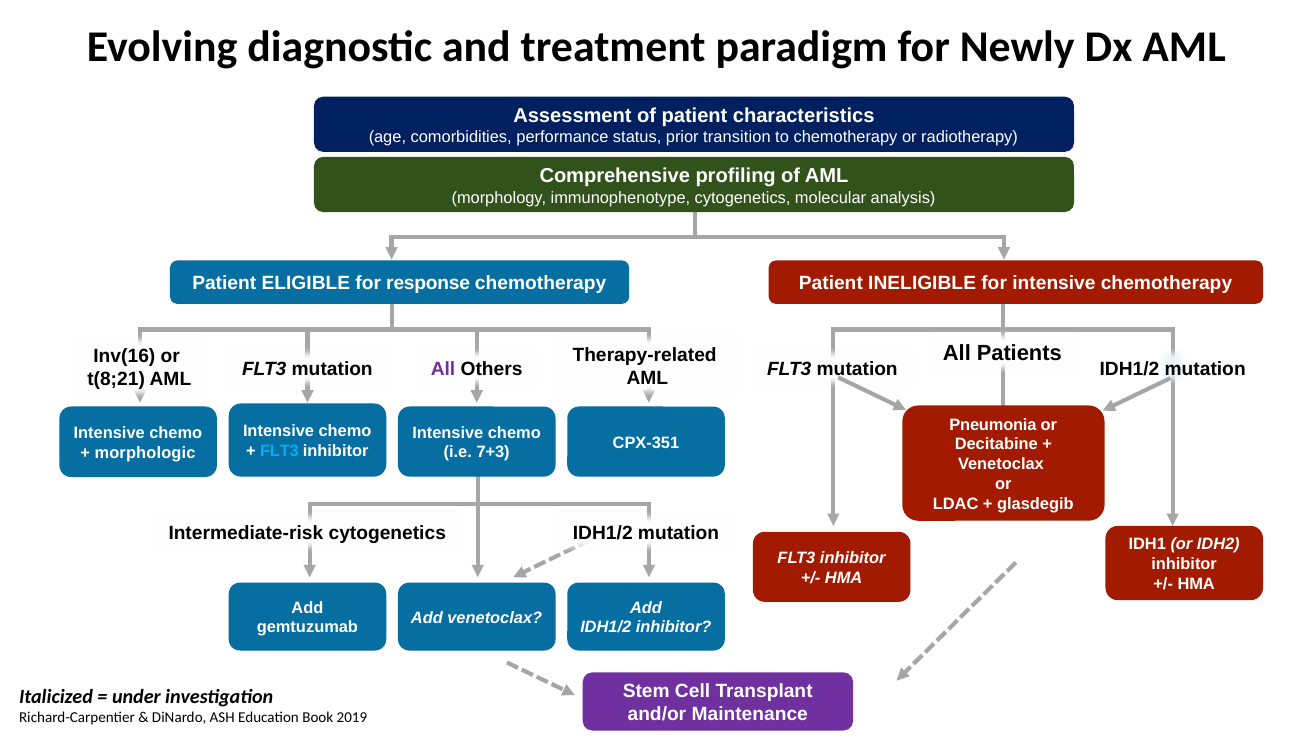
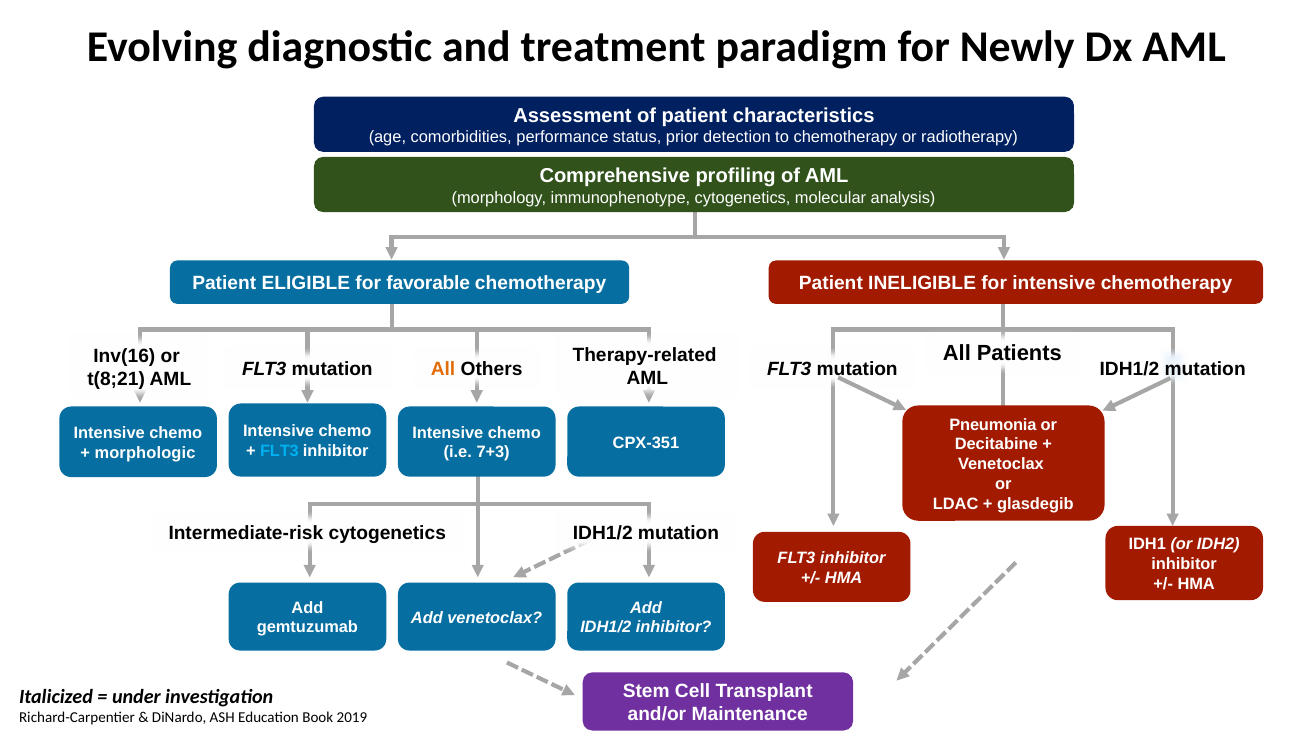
transition: transition -> detection
response: response -> favorable
All at (443, 369) colour: purple -> orange
